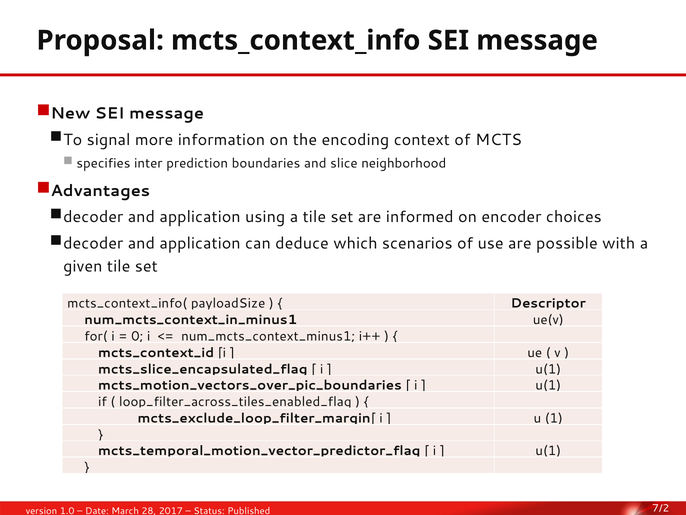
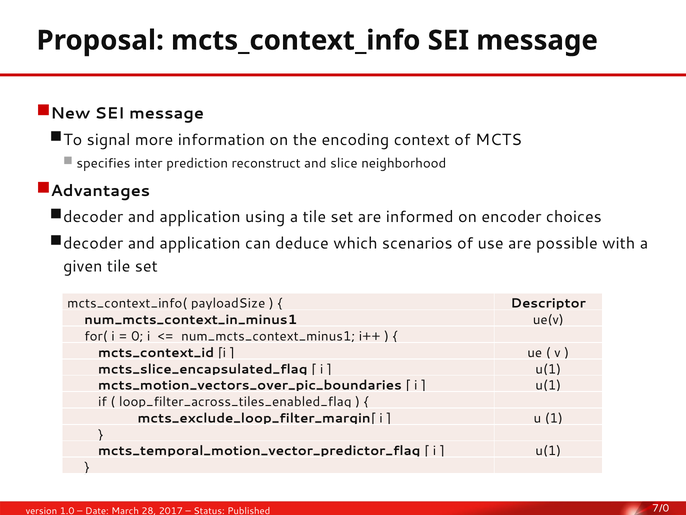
boundaries: boundaries -> reconstruct
7/2: 7/2 -> 7/0
